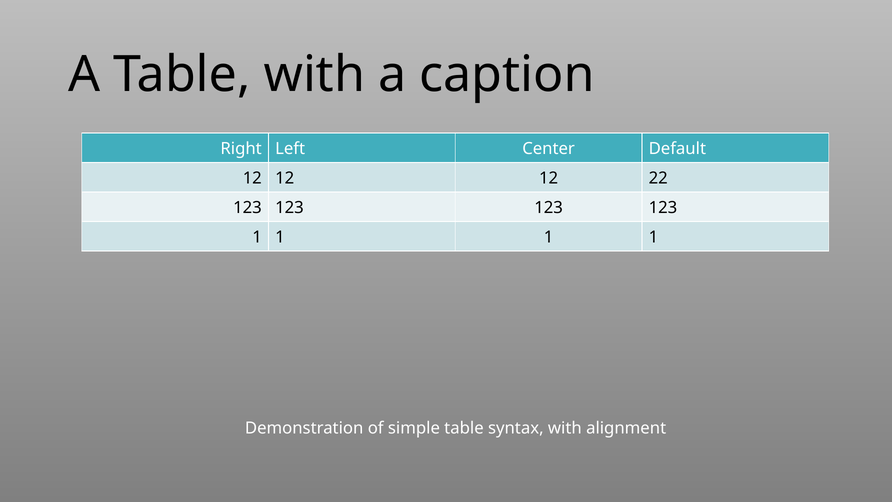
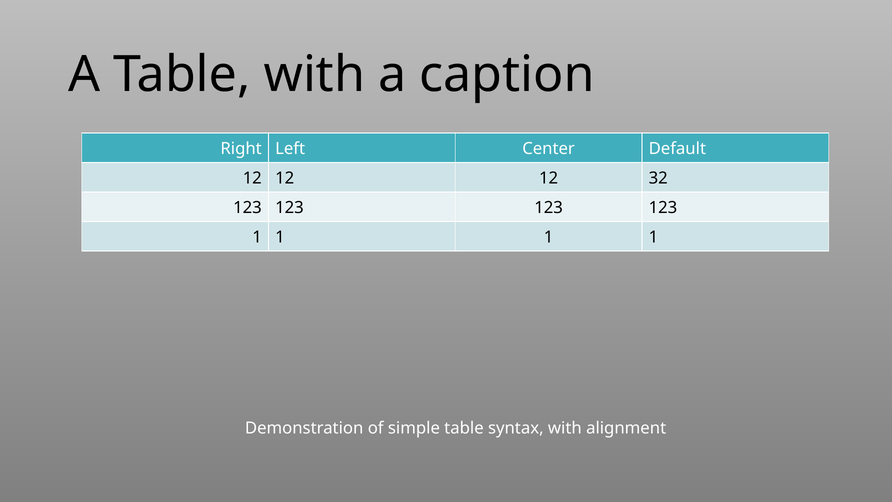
22: 22 -> 32
